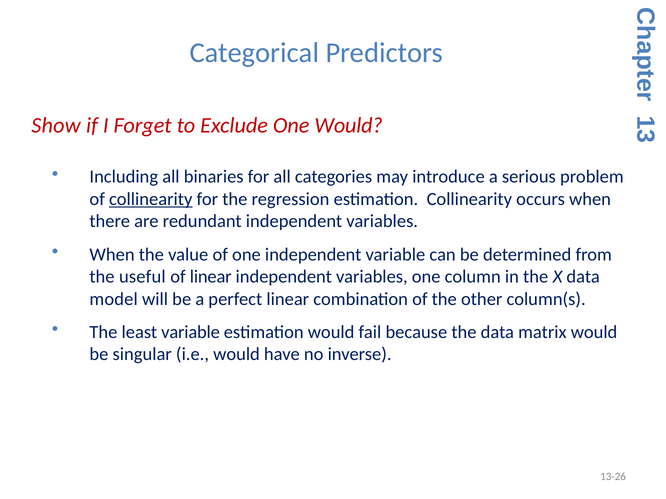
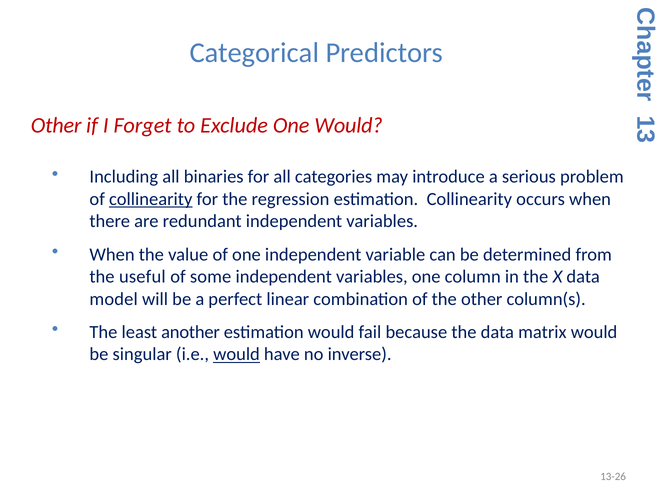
Show at (56, 126): Show -> Other
of linear: linear -> some
least variable: variable -> another
would at (237, 355) underline: none -> present
